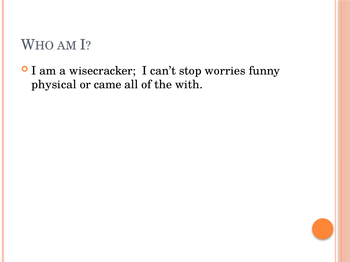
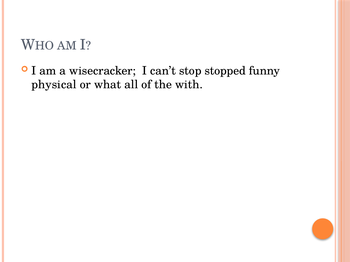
worries: worries -> stopped
came: came -> what
